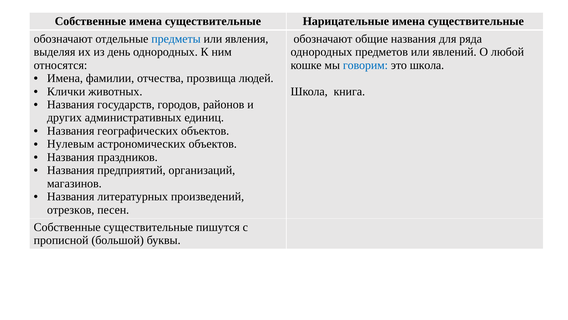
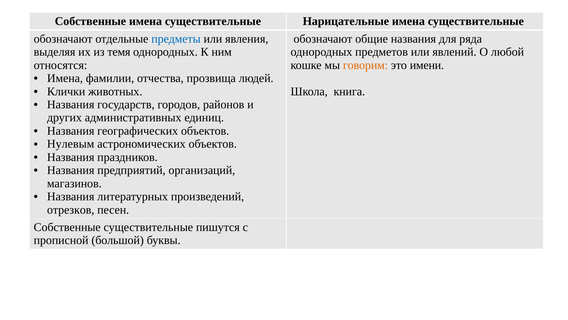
день: день -> темя
говорим colour: blue -> orange
это школа: школа -> имени
